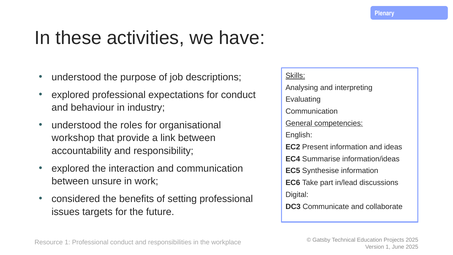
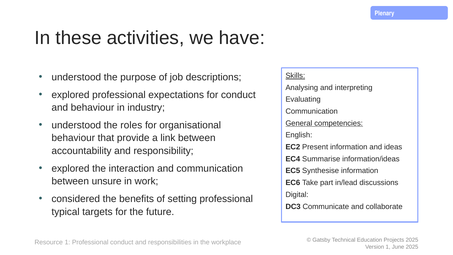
workshop at (73, 138): workshop -> behaviour
issues: issues -> typical
